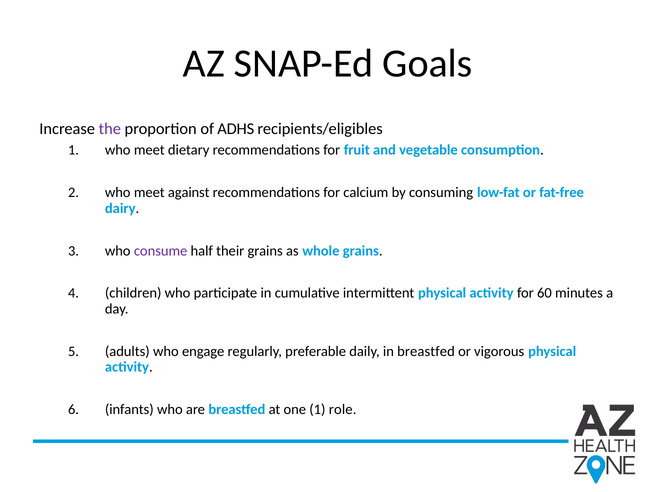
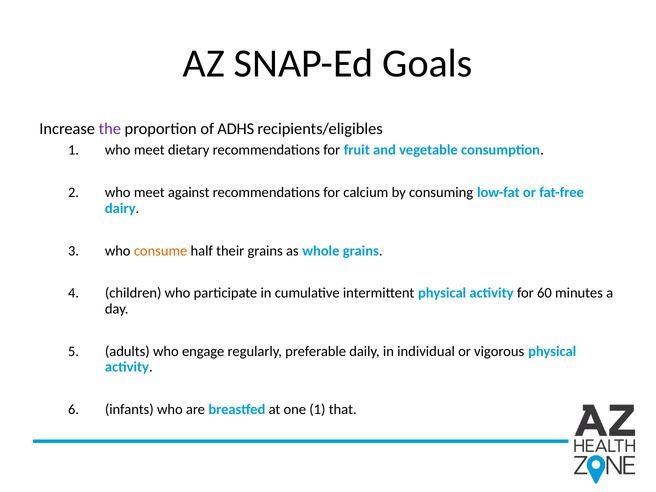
consume colour: purple -> orange
in breastfed: breastfed -> individual
role: role -> that
